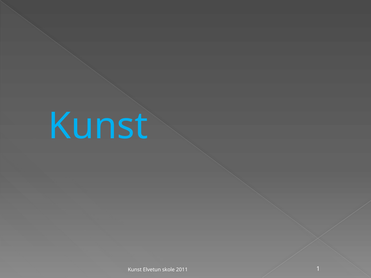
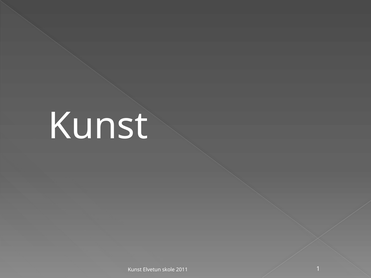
Kunst at (98, 126) colour: light blue -> white
